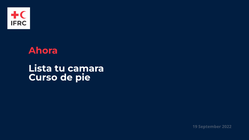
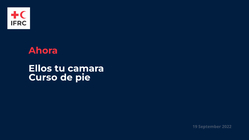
Lista: Lista -> Ellos
